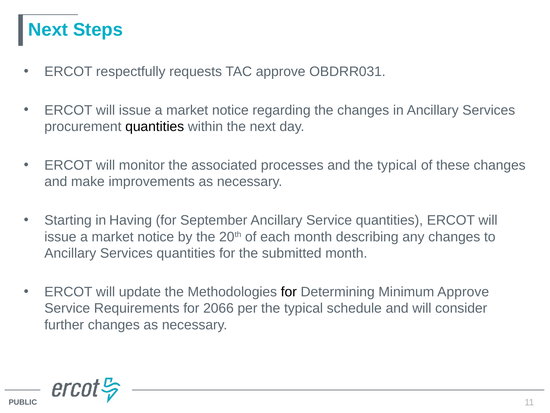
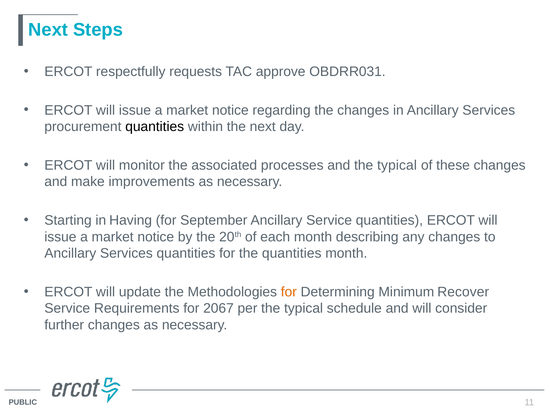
the submitted: submitted -> quantities
for at (289, 292) colour: black -> orange
Minimum Approve: Approve -> Recover
2066: 2066 -> 2067
